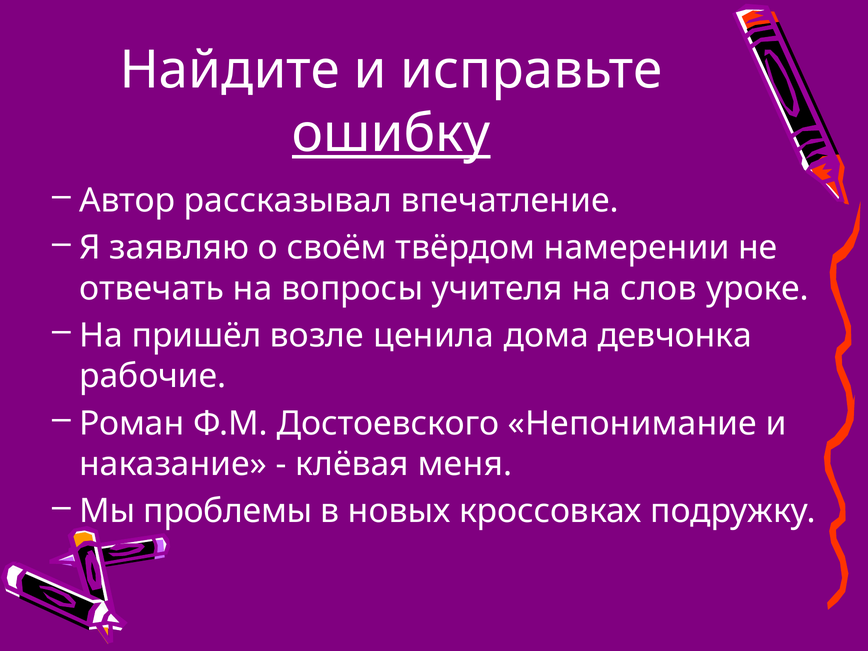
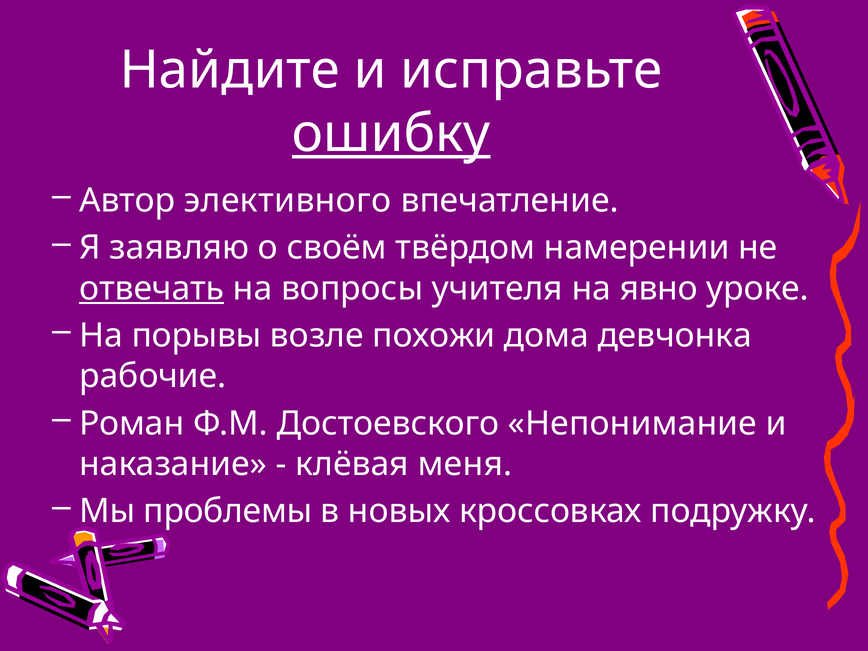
рассказывал: рассказывал -> элективного
отвечать underline: none -> present
слов: слов -> явно
пришёл: пришёл -> порывы
ценила: ценила -> похожи
